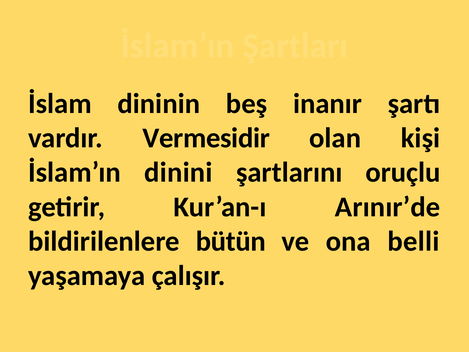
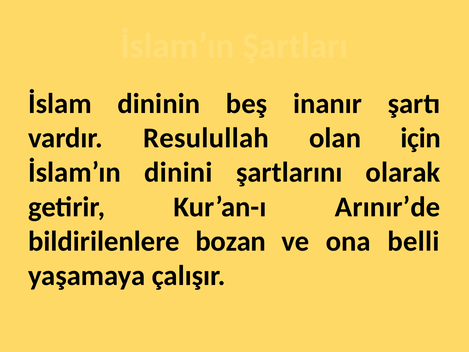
Vermesidir: Vermesidir -> Resulullah
kişi: kişi -> için
oruçlu: oruçlu -> olarak
bütün: bütün -> bozan
